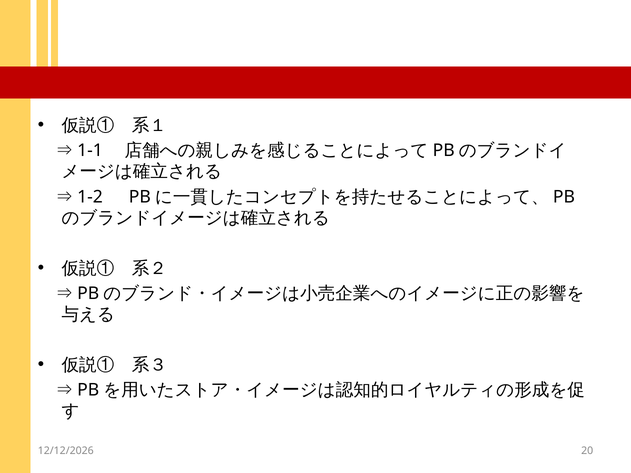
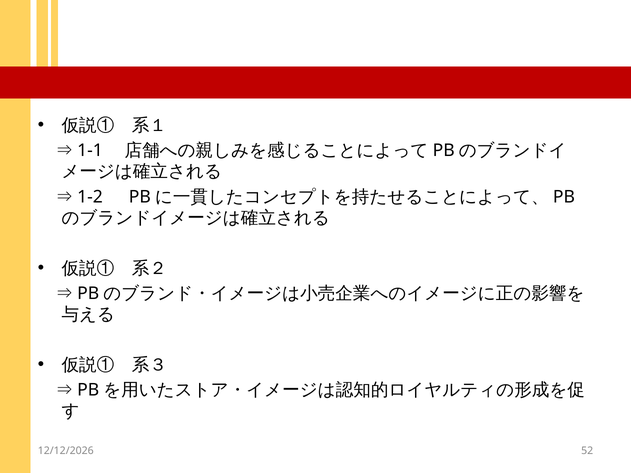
20: 20 -> 52
